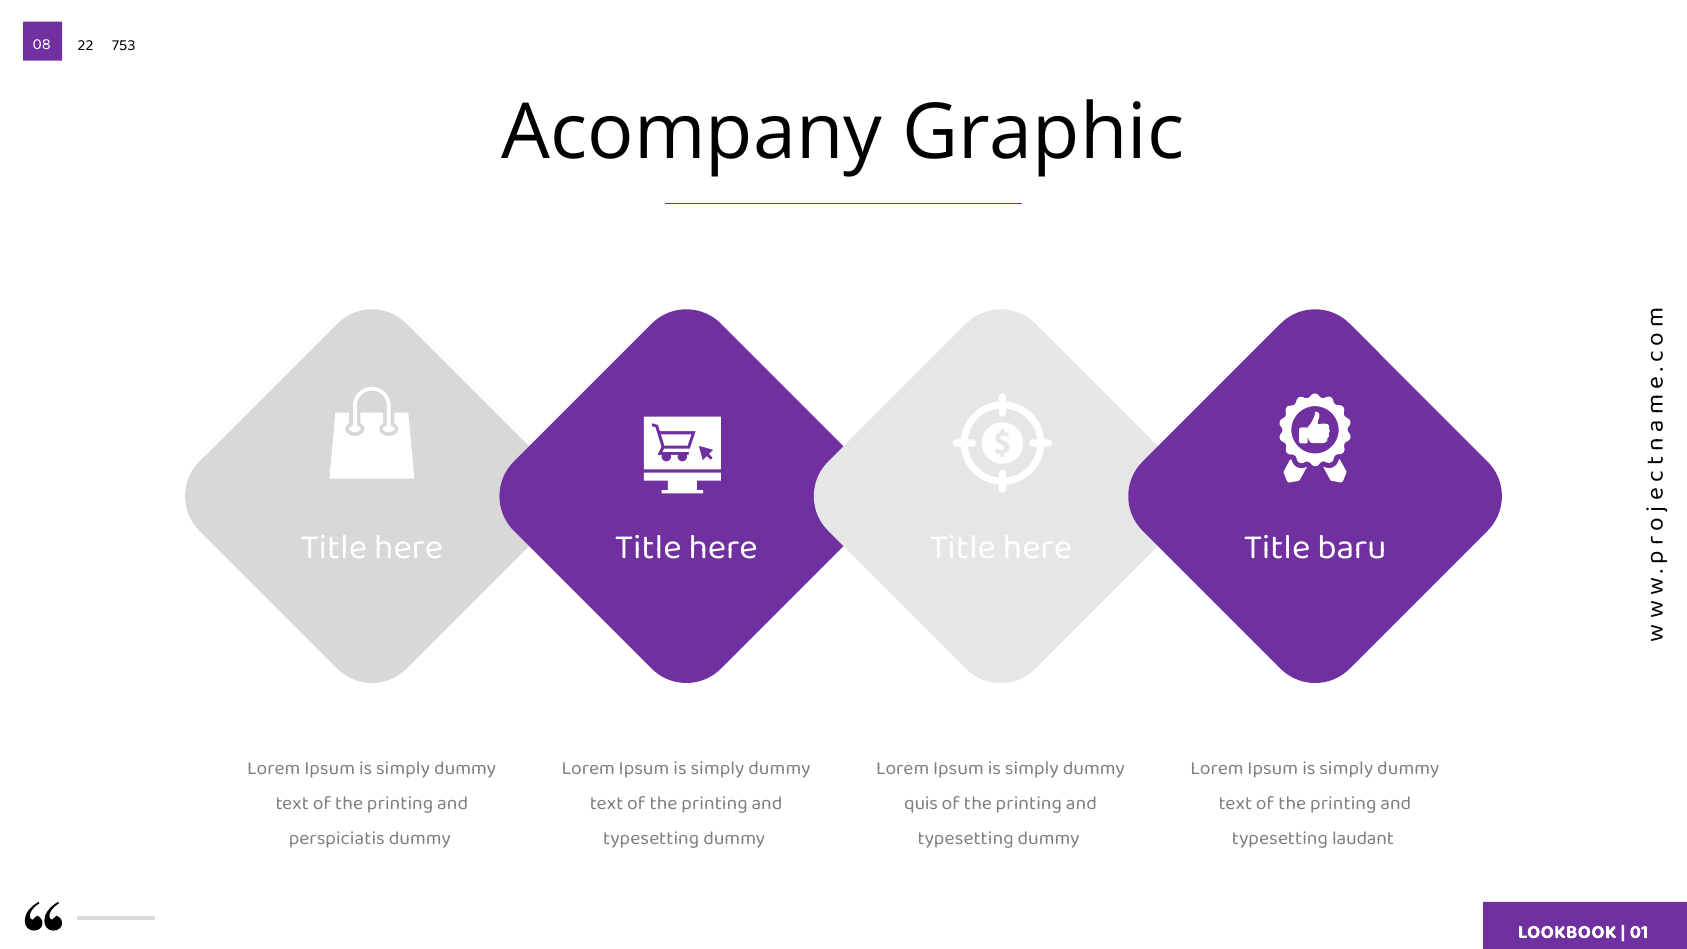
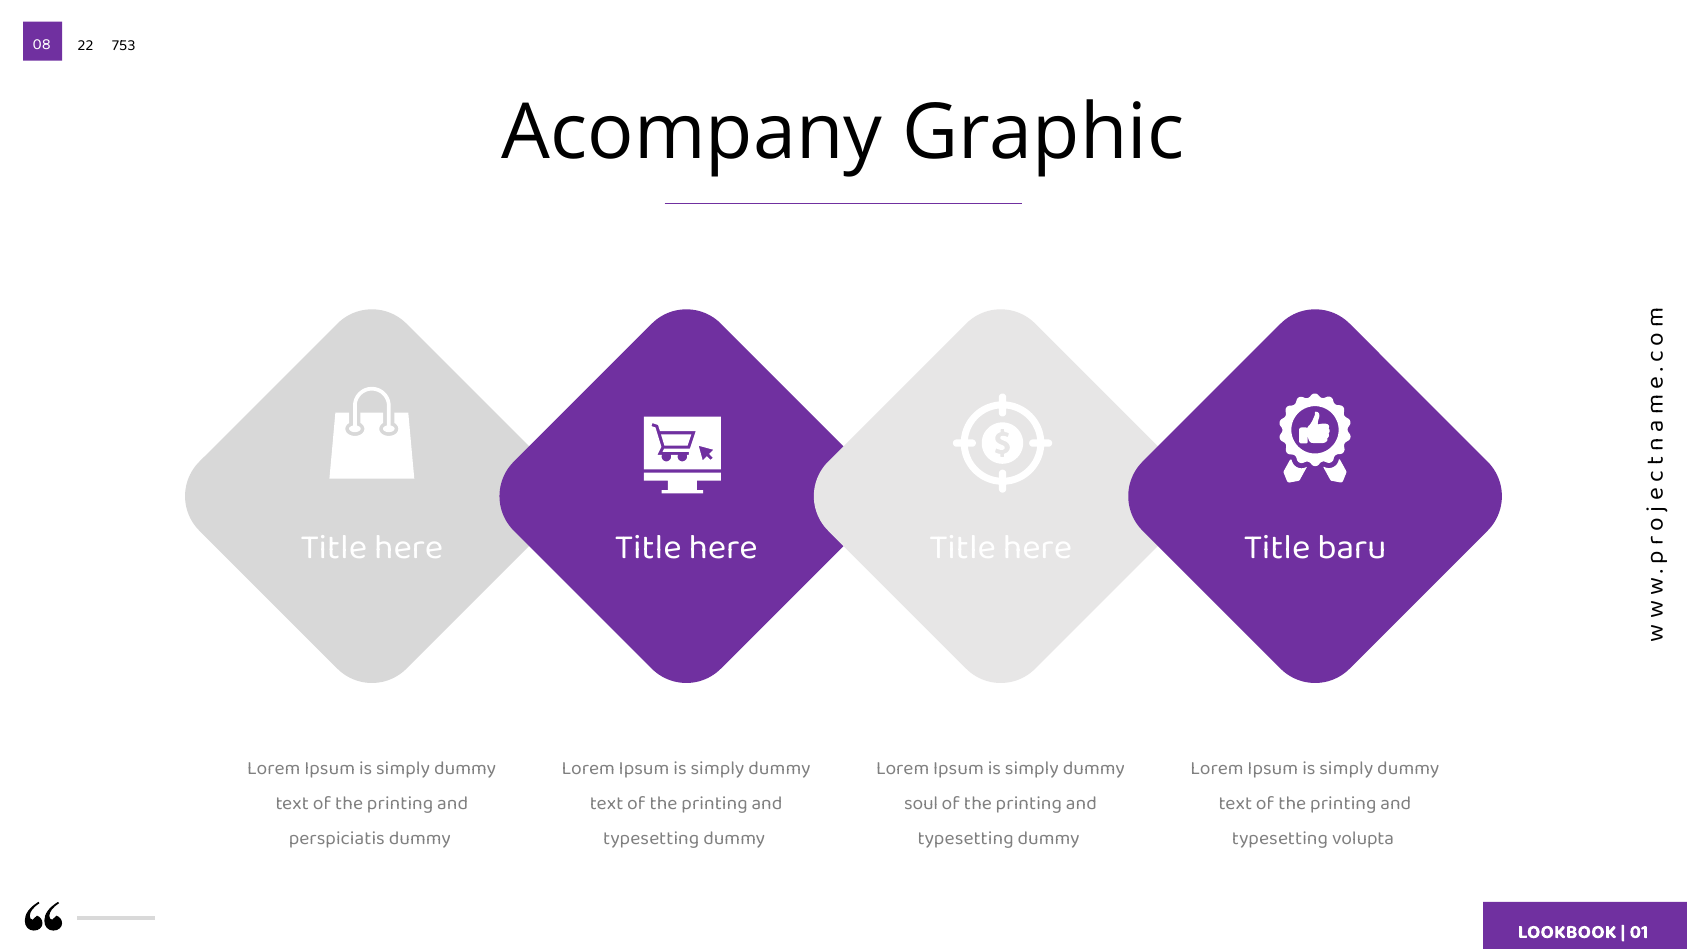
quis: quis -> soul
laudant: laudant -> volupta
